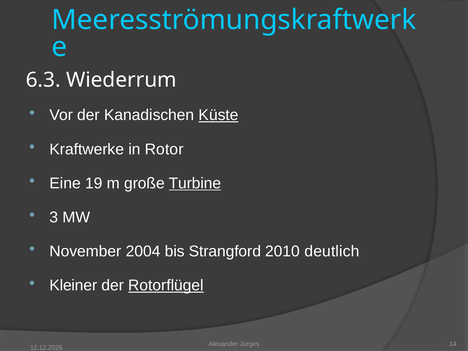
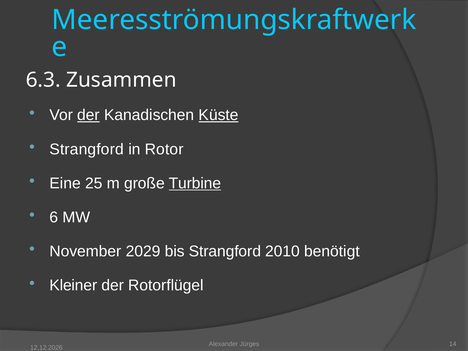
Wiederrum: Wiederrum -> Zusammen
der at (88, 115) underline: none -> present
Kraftwerke at (87, 149): Kraftwerke -> Strangford
19: 19 -> 25
3: 3 -> 6
2004: 2004 -> 2029
deutlich: deutlich -> benötigt
Rotorflügel underline: present -> none
